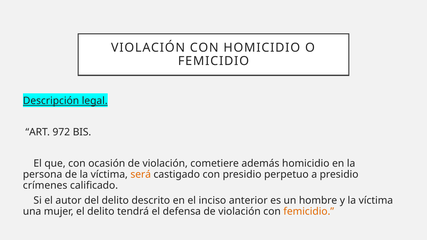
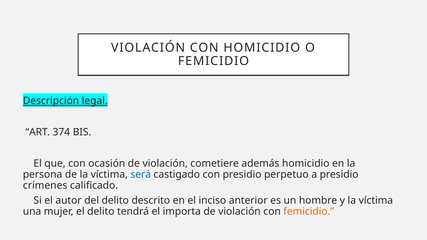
972: 972 -> 374
será colour: orange -> blue
defensa: defensa -> importa
